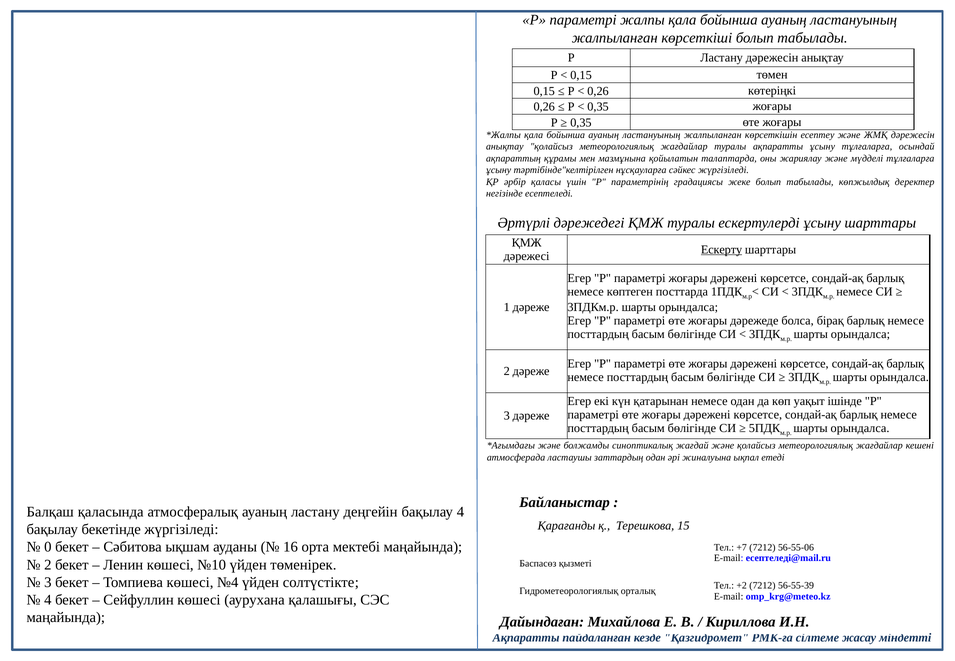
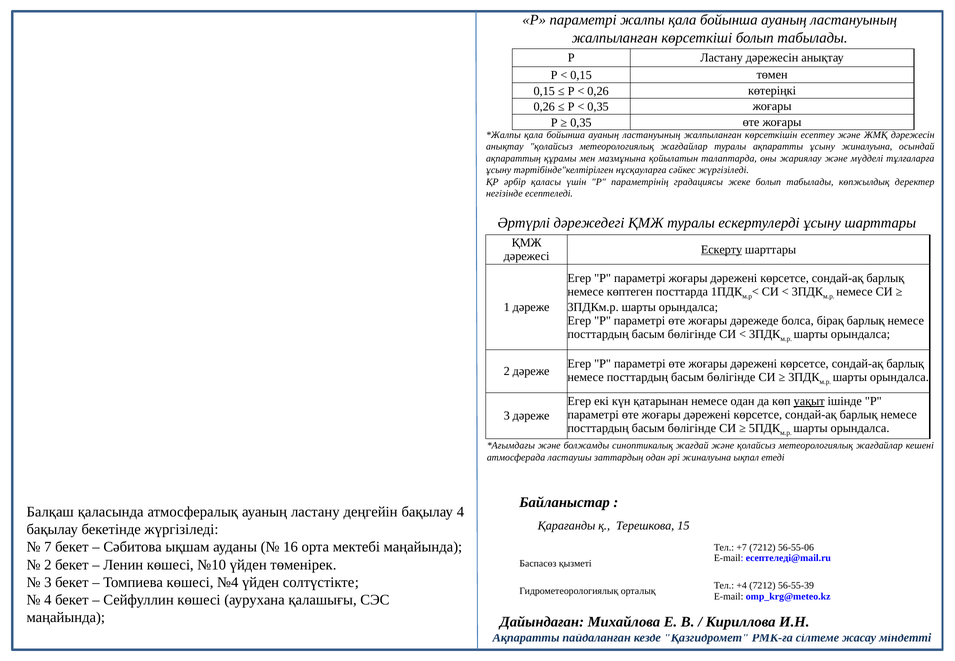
ұсыну тұлғаларға: тұлғаларға -> жиналуына
уақыт underline: none -> present
0: 0 -> 7
+2: +2 -> +4
